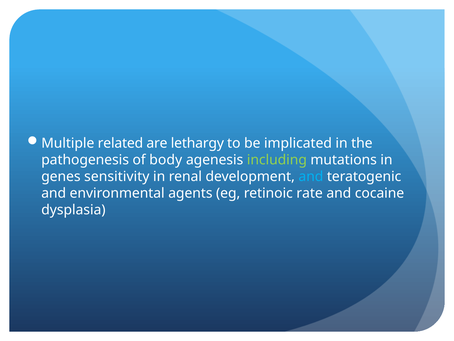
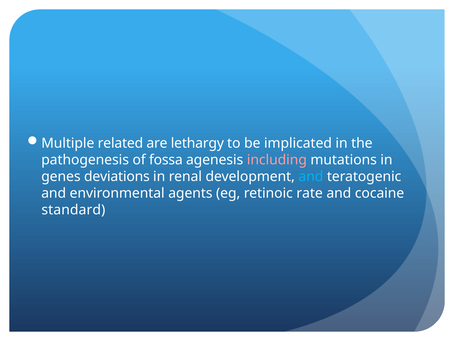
body: body -> fossa
including colour: light green -> pink
sensitivity: sensitivity -> deviations
dysplasia: dysplasia -> standard
